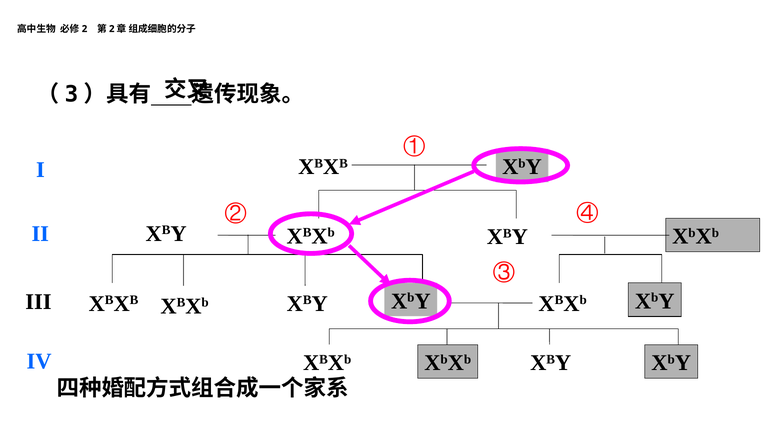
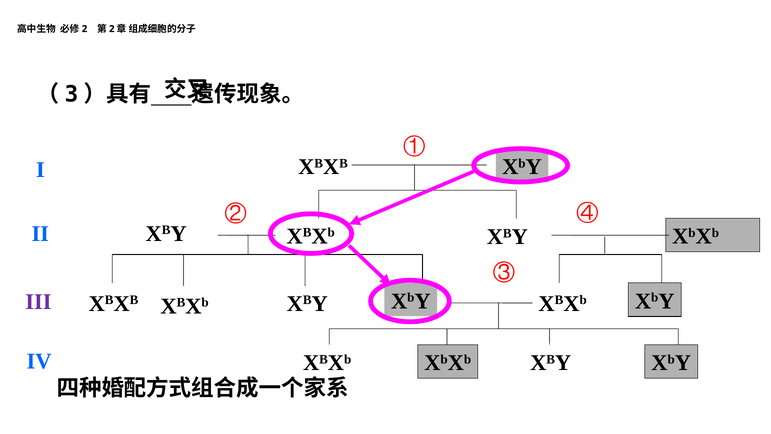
III colour: black -> purple
